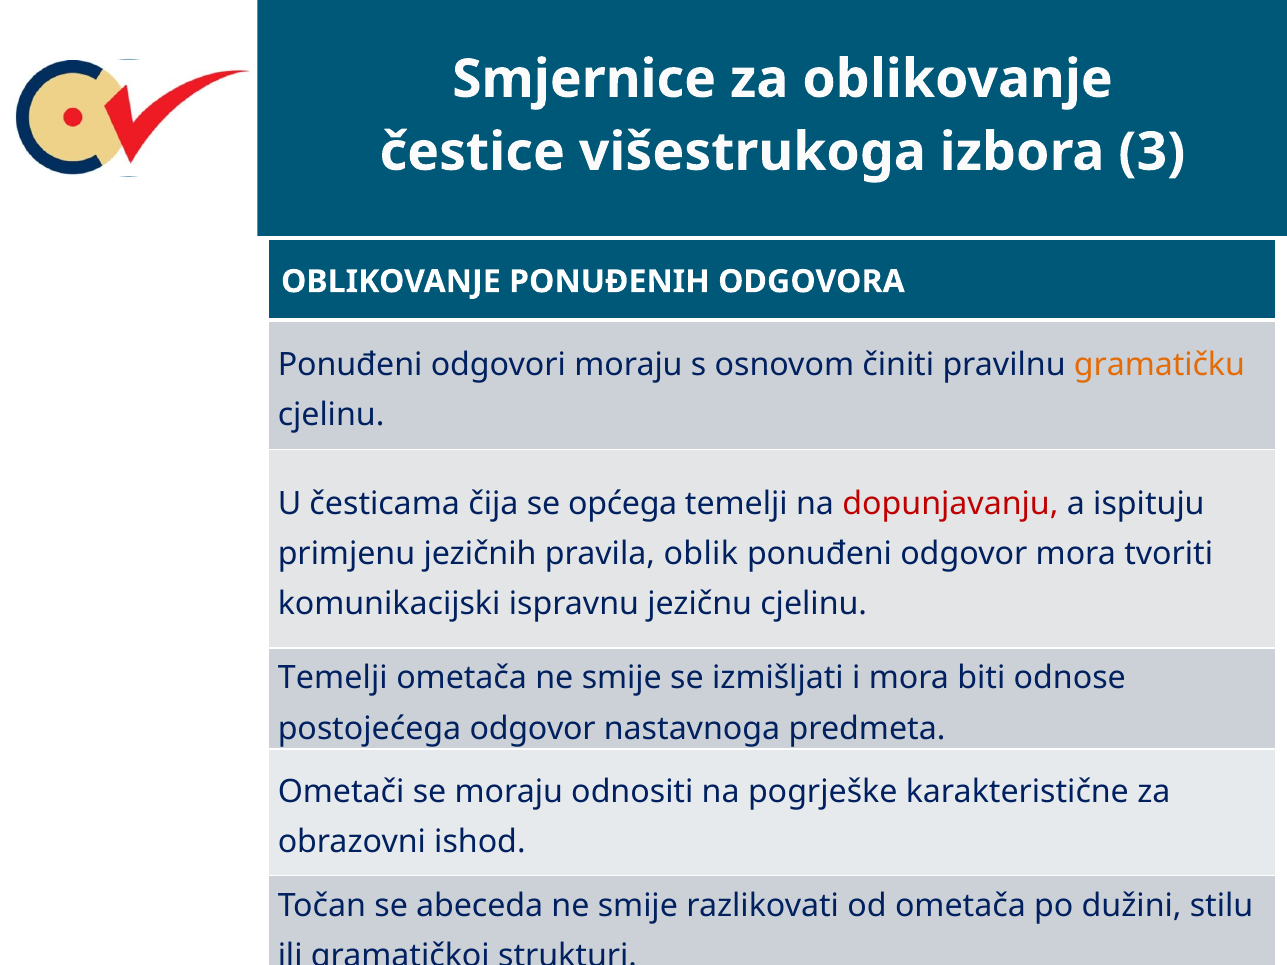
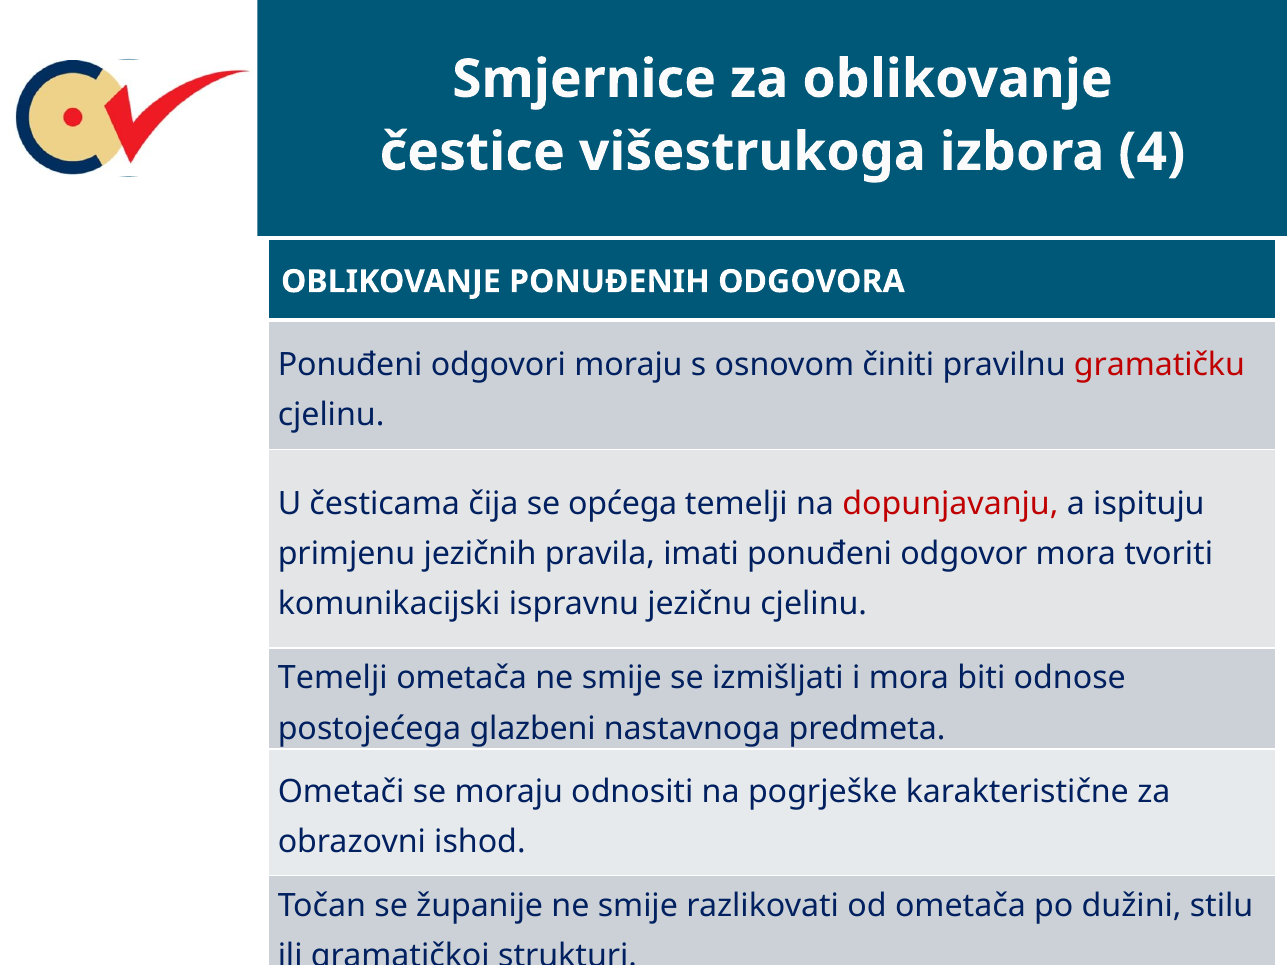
3: 3 -> 4
gramatičku colour: orange -> red
oblik: oblik -> imati
postojećega odgovor: odgovor -> glazbeni
abeceda: abeceda -> županije
